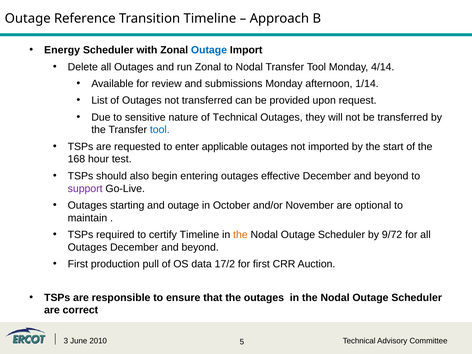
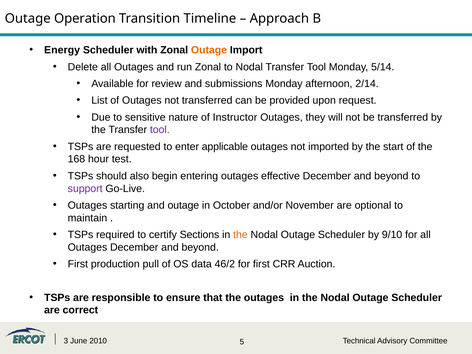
Reference: Reference -> Operation
Outage at (209, 50) colour: blue -> orange
4/14: 4/14 -> 5/14
1/14: 1/14 -> 2/14
of Technical: Technical -> Instructor
tool at (160, 130) colour: blue -> purple
certify Timeline: Timeline -> Sections
9/72: 9/72 -> 9/10
17/2: 17/2 -> 46/2
